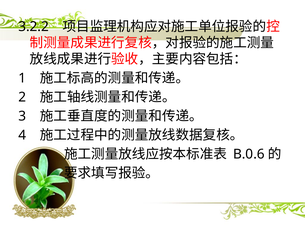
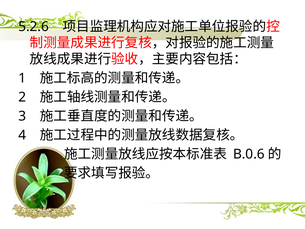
3.2.2: 3.2.2 -> 5.2.6
